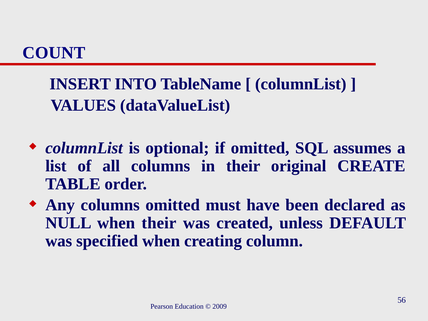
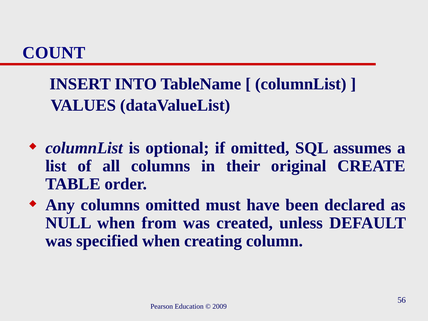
when their: their -> from
